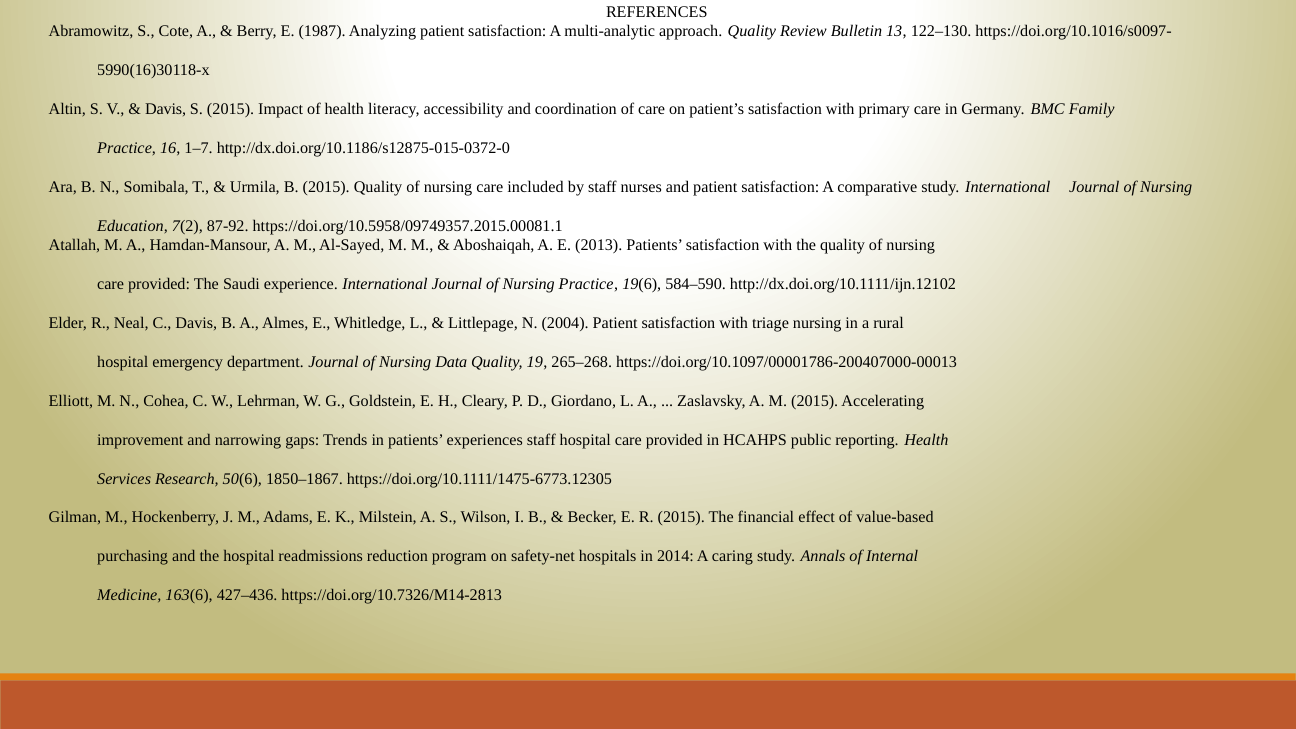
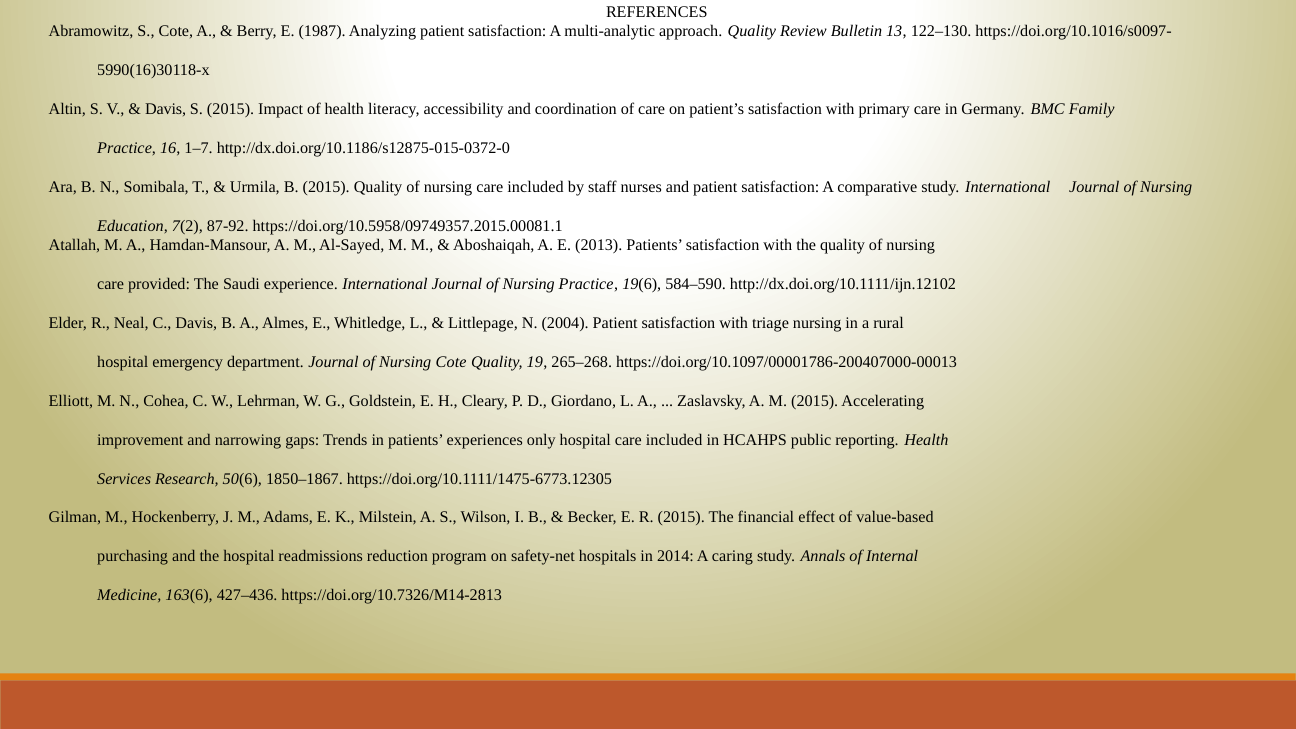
Nursing Data: Data -> Cote
experiences staff: staff -> only
hospital care provided: provided -> included
